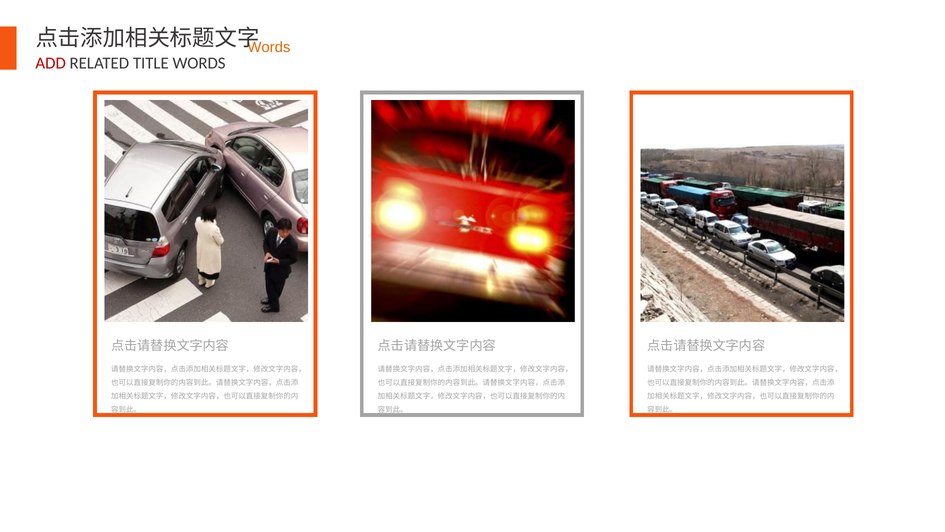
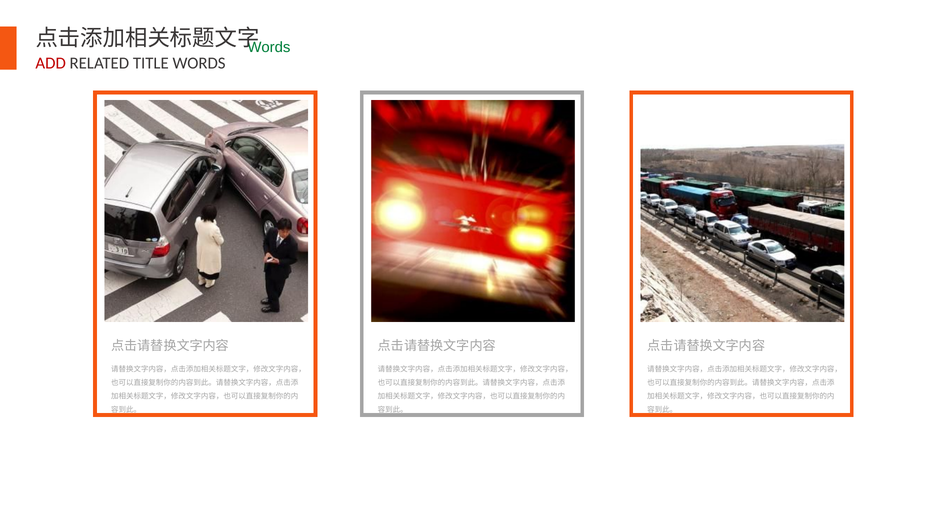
Words at (269, 47) colour: orange -> green
